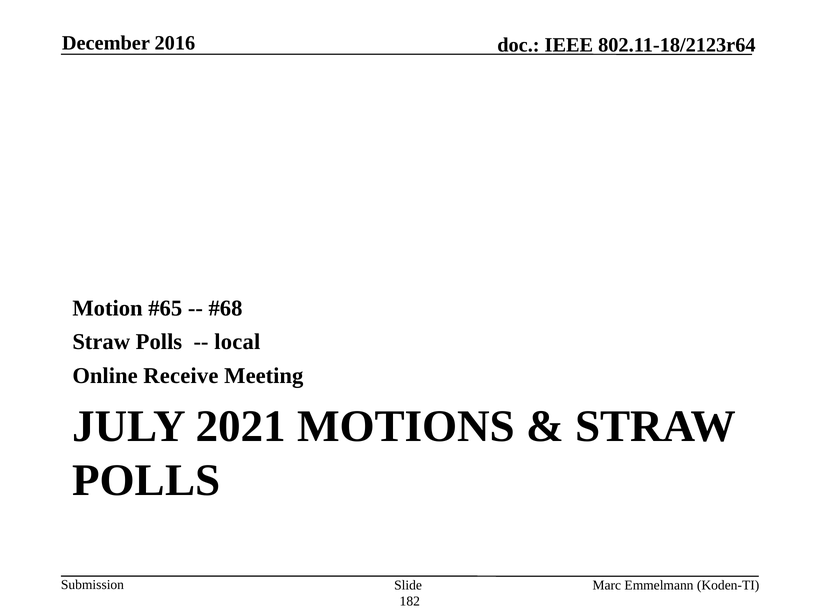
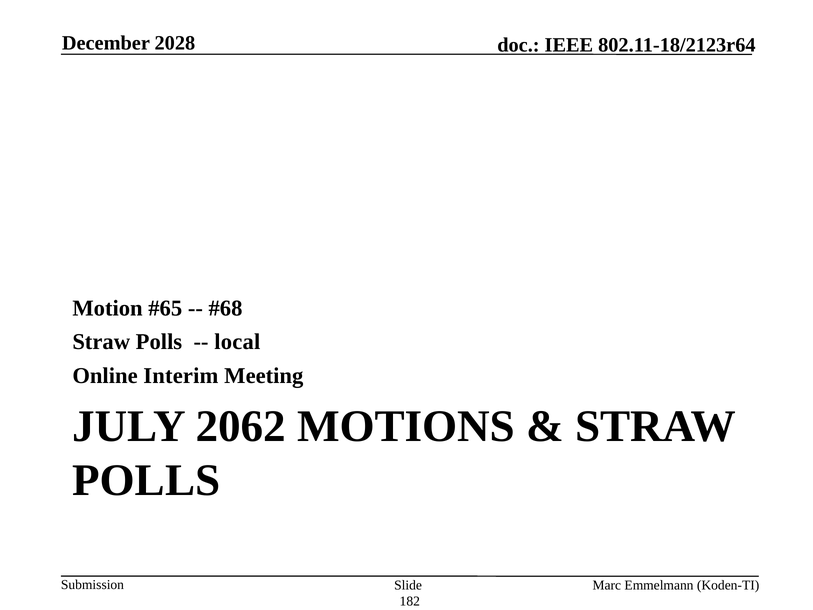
2016: 2016 -> 2028
Receive: Receive -> Interim
2021: 2021 -> 2062
